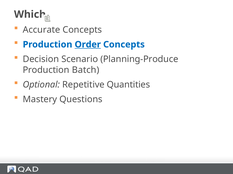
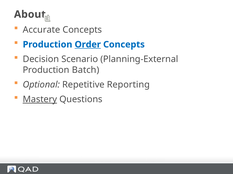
Which: Which -> About
Planning-Produce: Planning-Produce -> Planning-External
Quantities: Quantities -> Reporting
Mastery underline: none -> present
